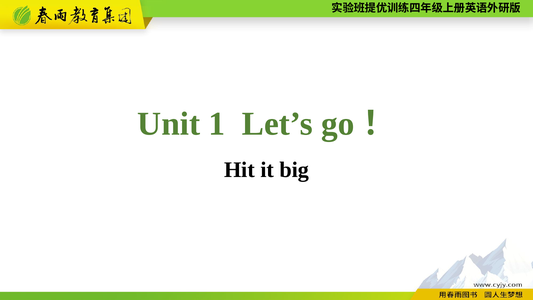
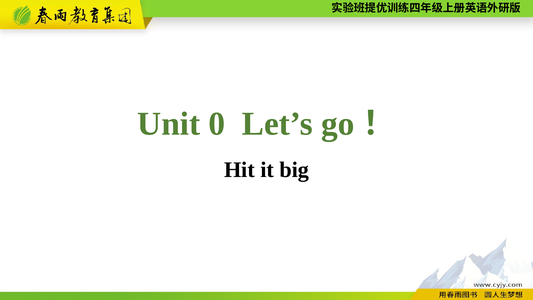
1: 1 -> 0
